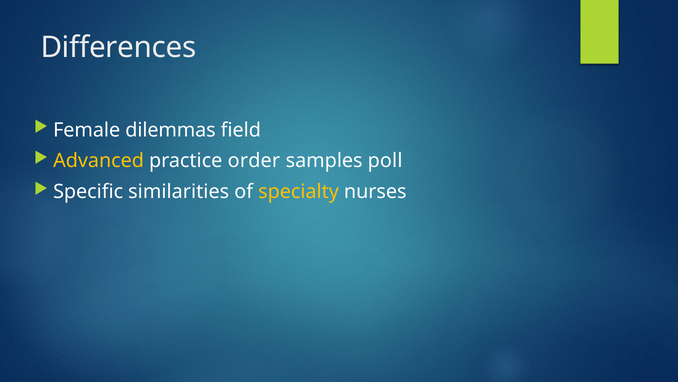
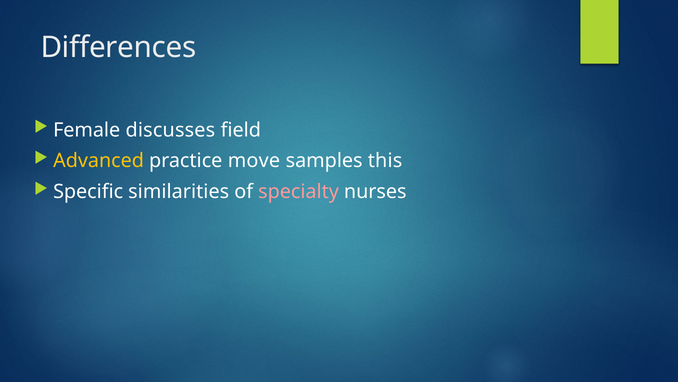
dilemmas: dilemmas -> discusses
order: order -> move
poll: poll -> this
specialty colour: yellow -> pink
